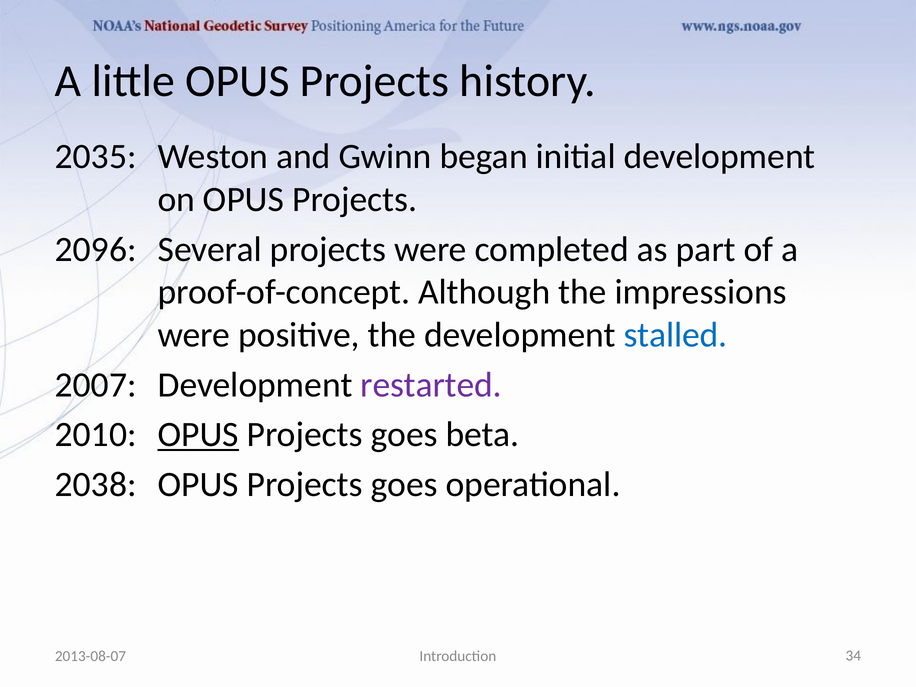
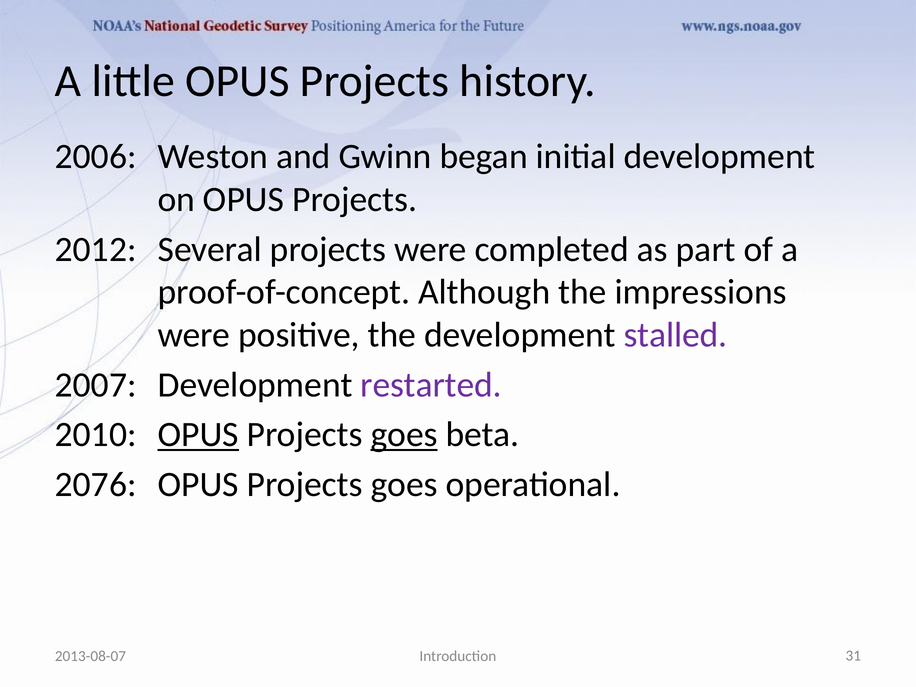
2035: 2035 -> 2006
2096: 2096 -> 2012
stalled colour: blue -> purple
goes at (404, 435) underline: none -> present
2038: 2038 -> 2076
34: 34 -> 31
